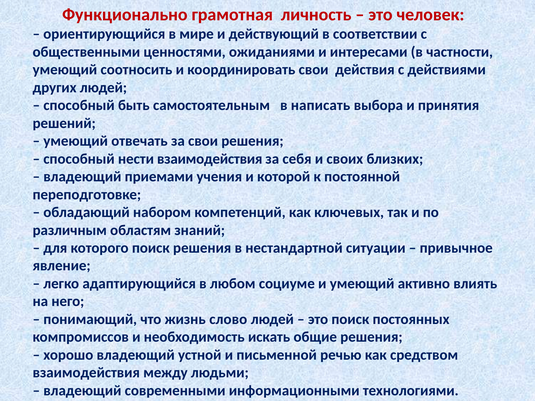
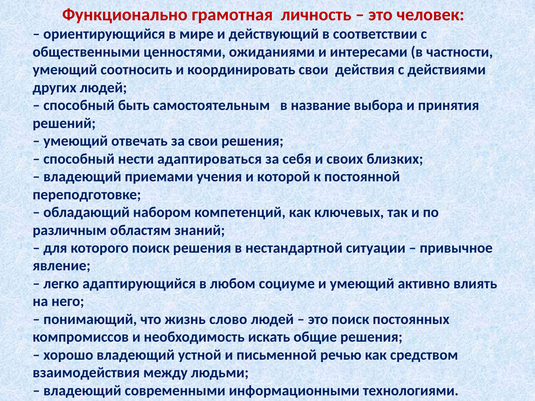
написать: написать -> название
нести взаимодействия: взаимодействия -> адаптироваться
